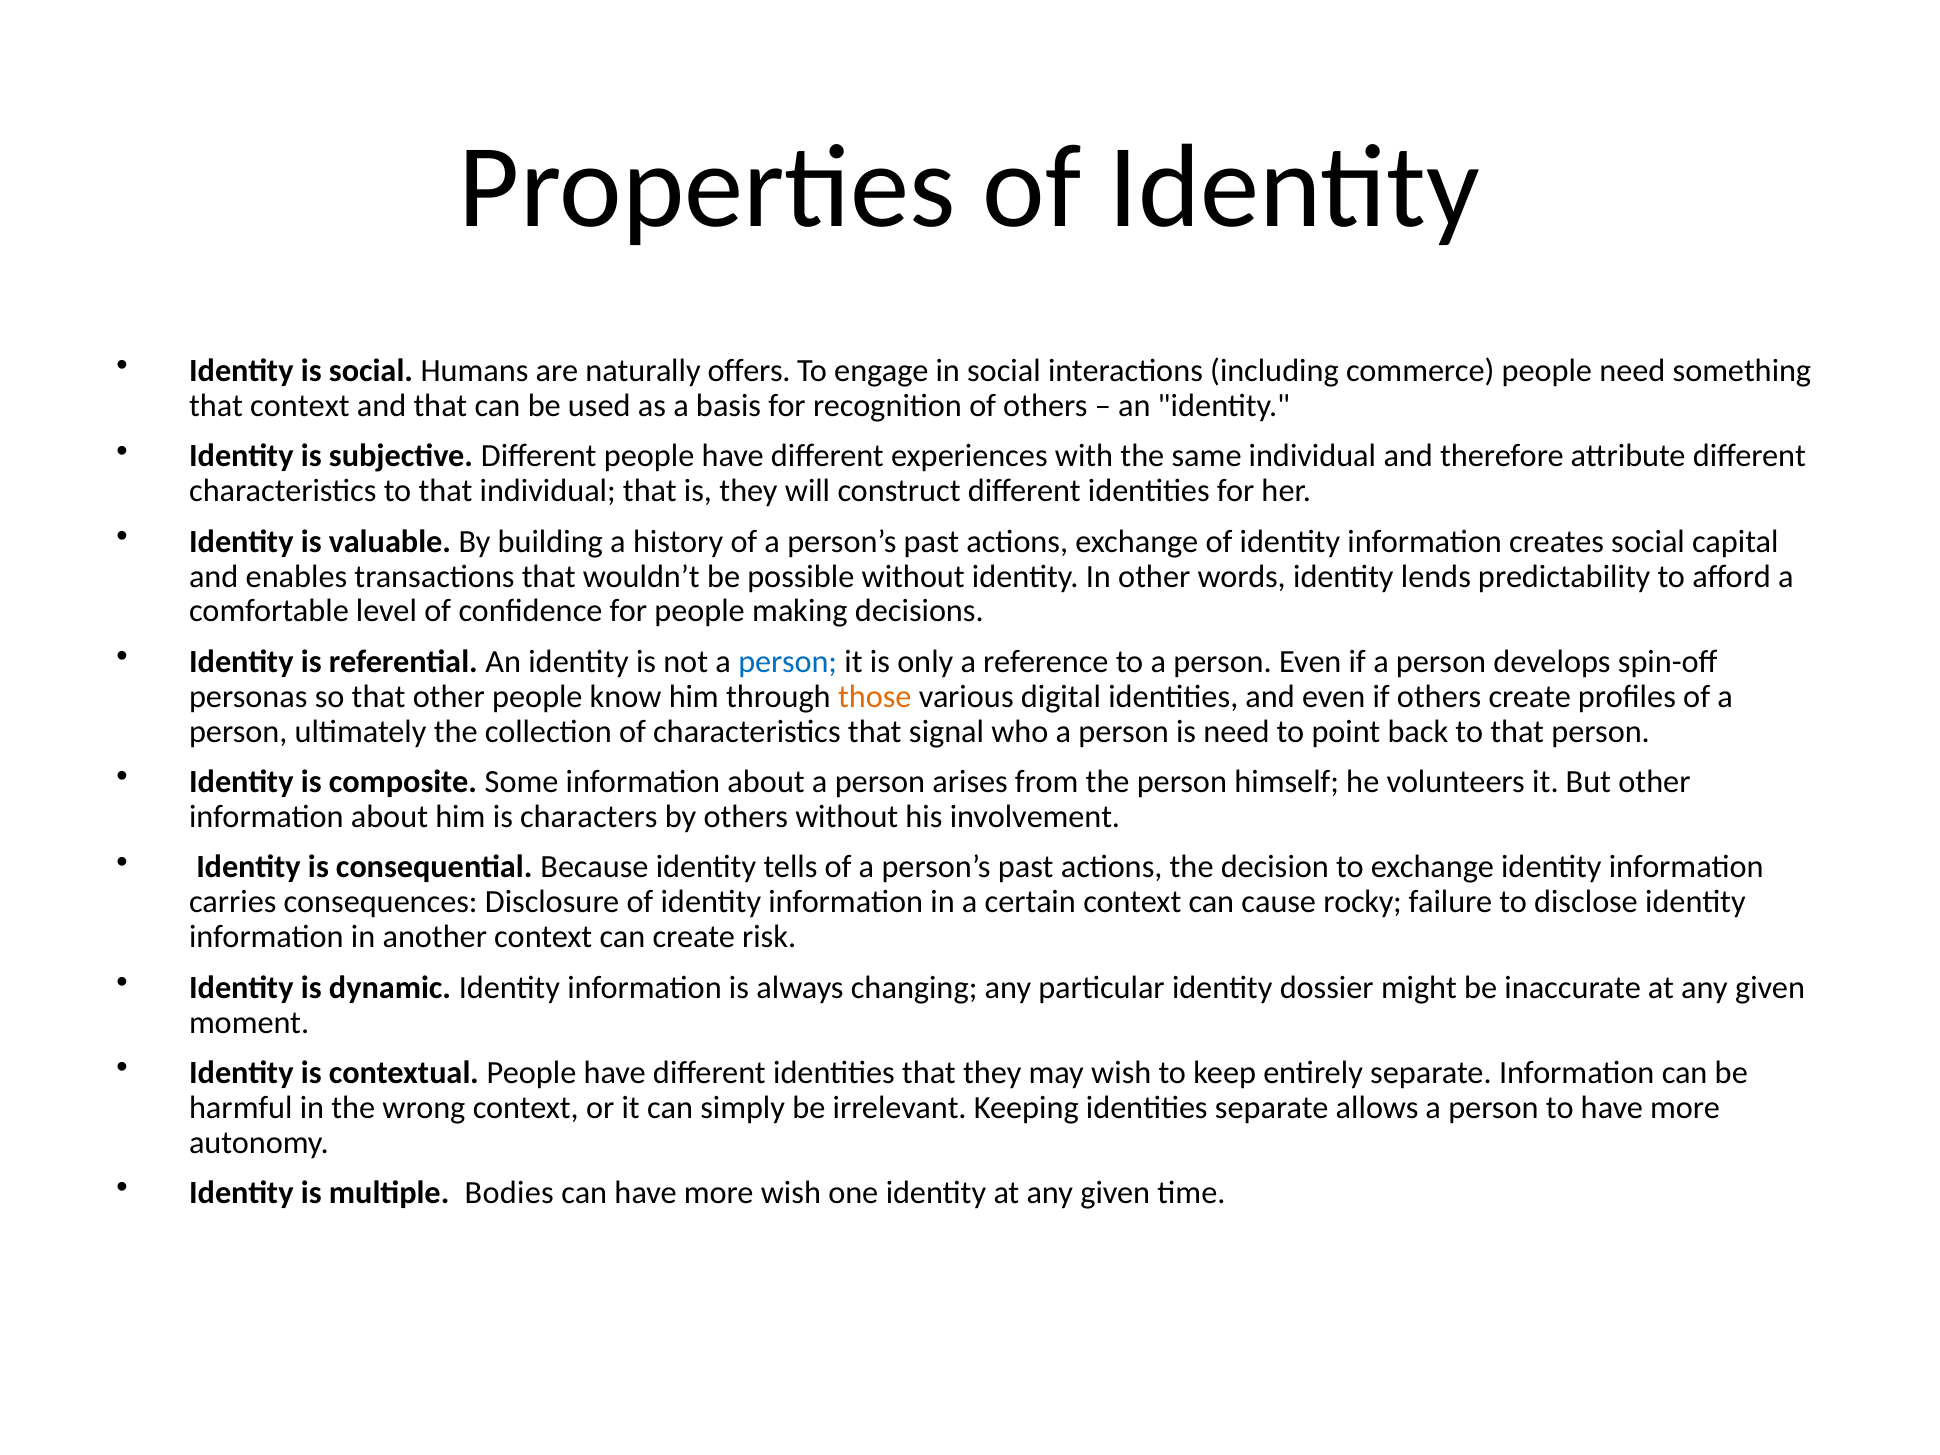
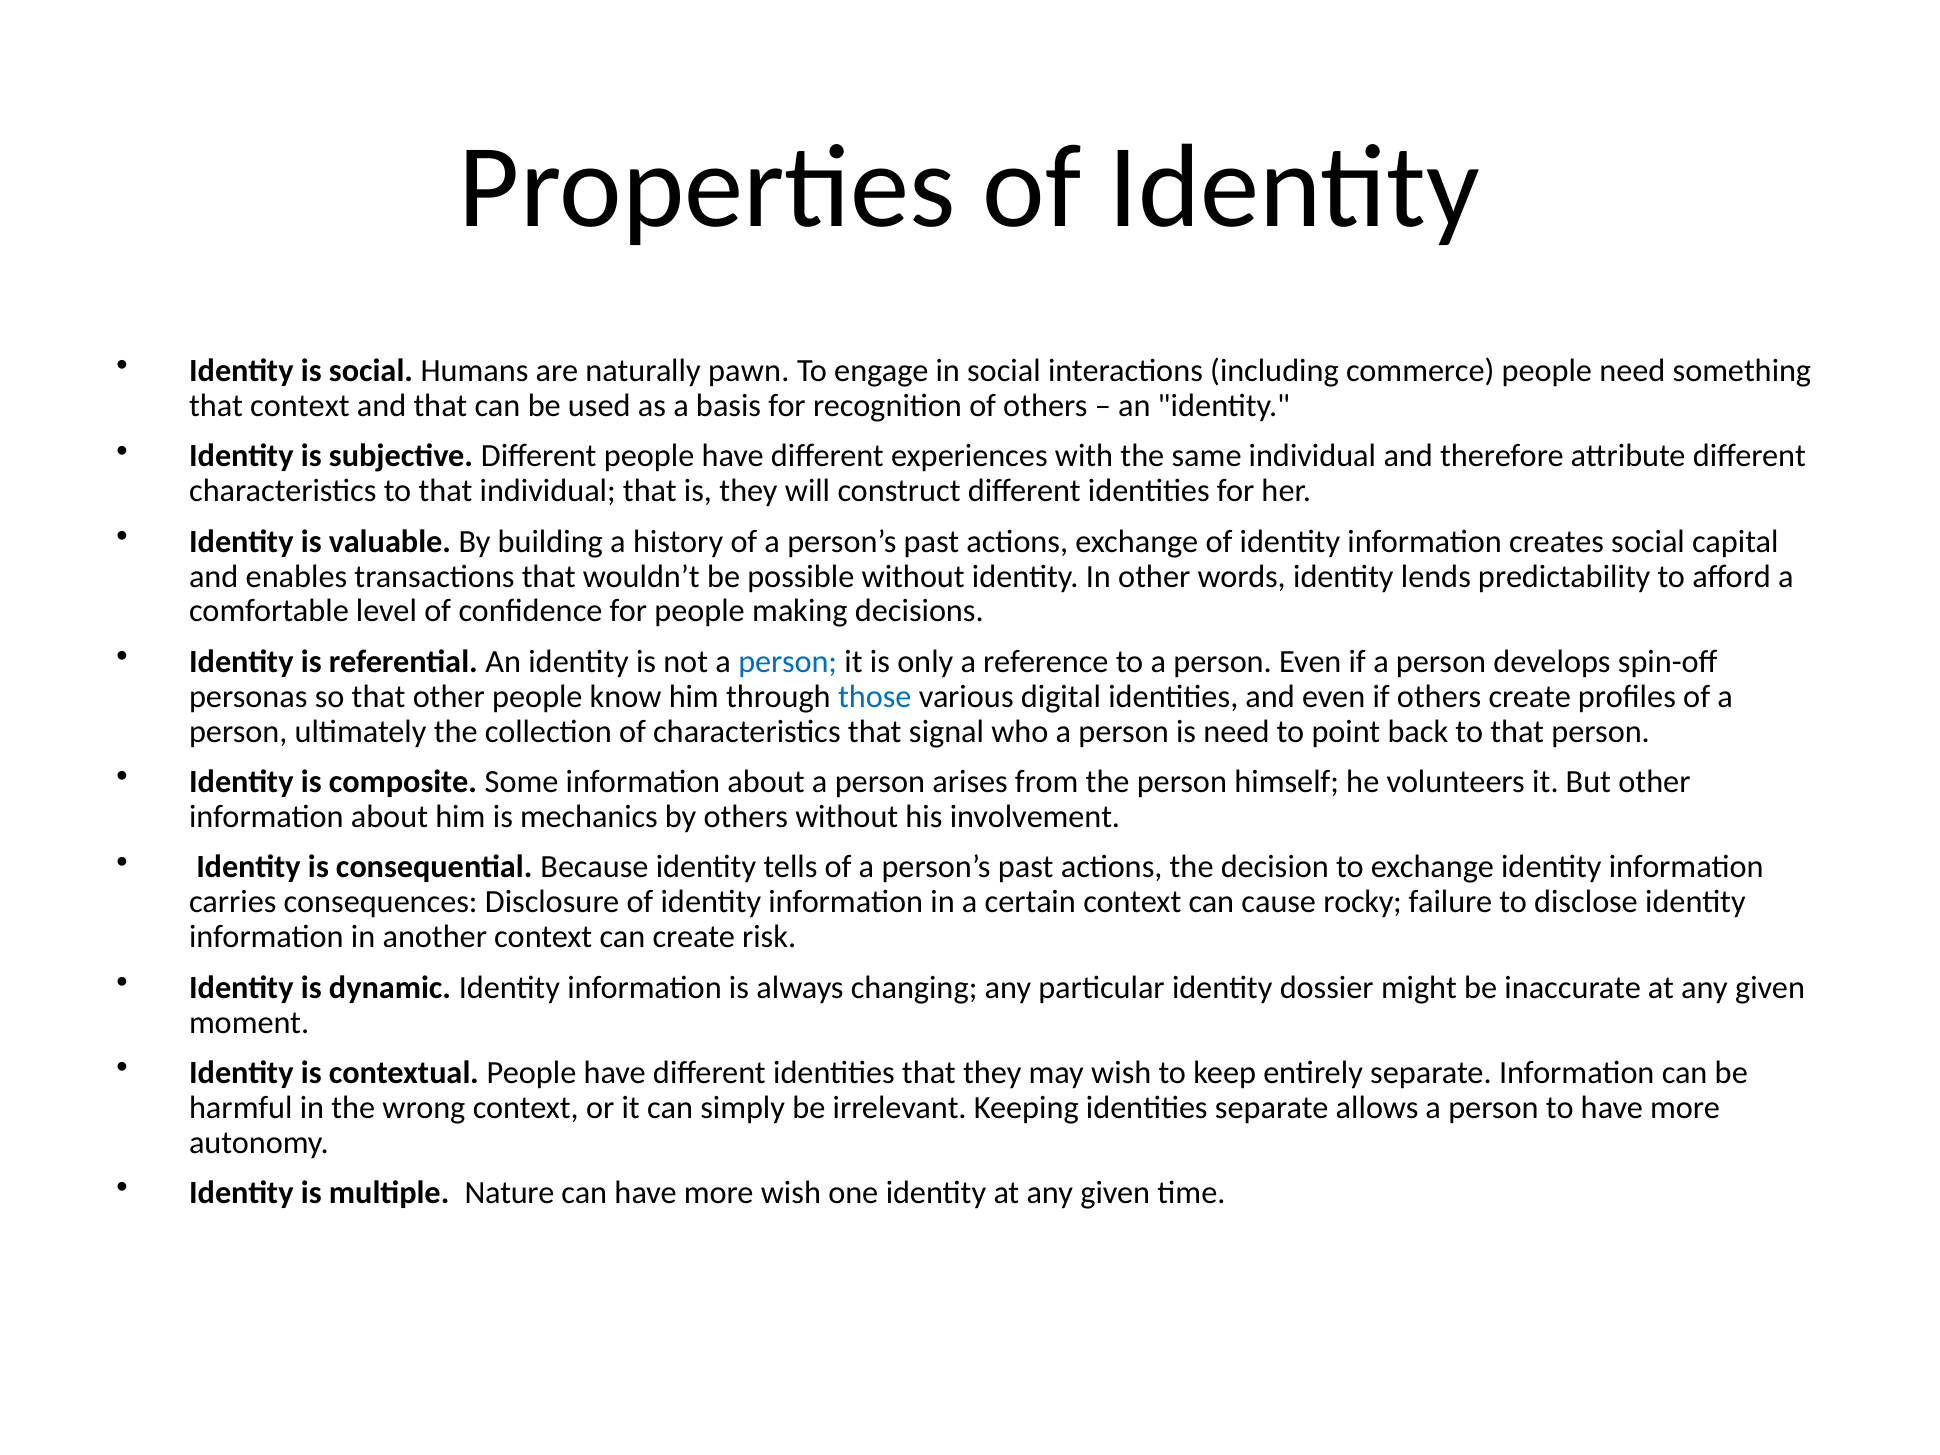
offers: offers -> pawn
those colour: orange -> blue
characters: characters -> mechanics
Bodies: Bodies -> Nature
